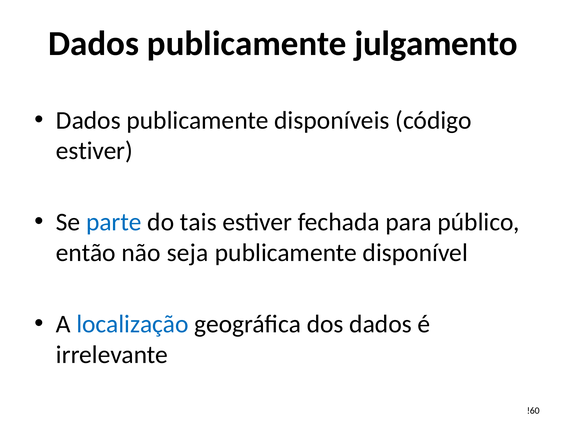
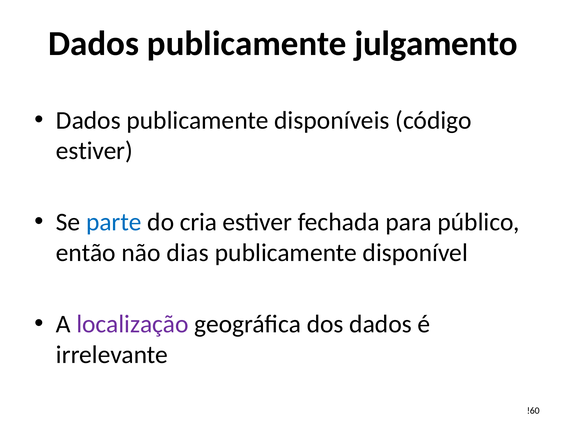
tais: tais -> cria
seja: seja -> dias
localização colour: blue -> purple
